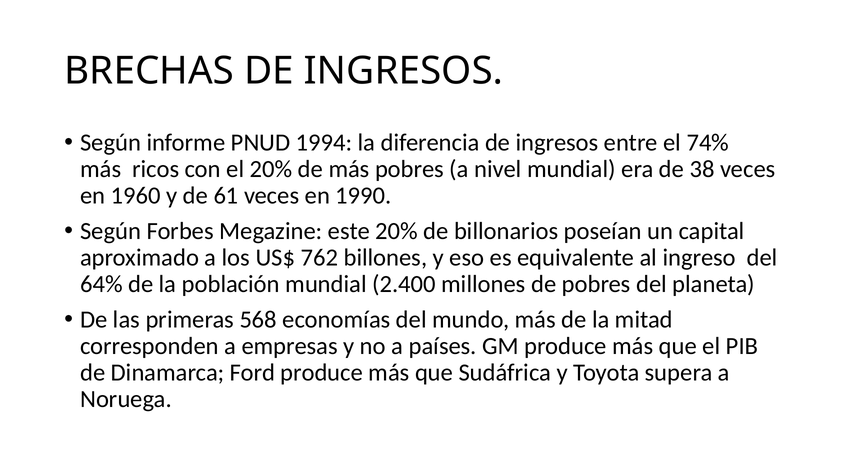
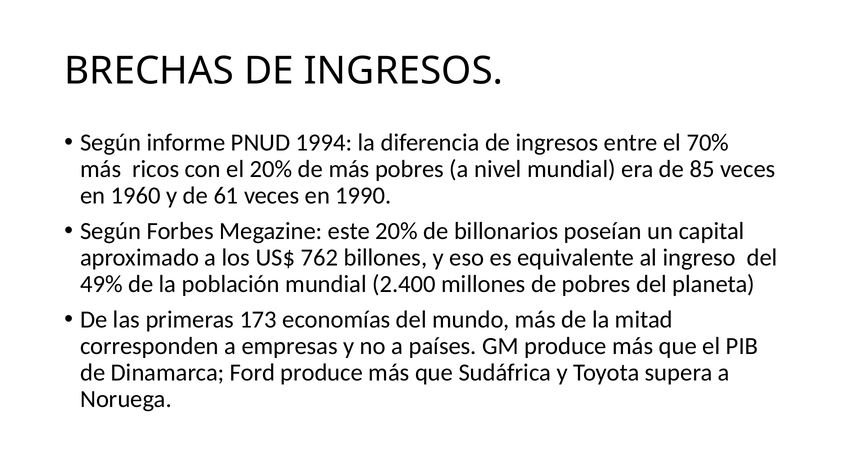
74%: 74% -> 70%
38: 38 -> 85
64%: 64% -> 49%
568: 568 -> 173
